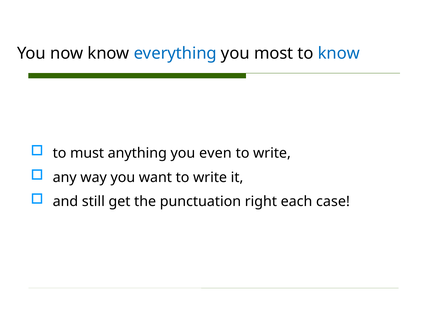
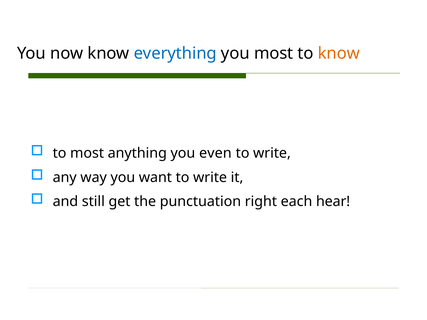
know at (339, 53) colour: blue -> orange
to must: must -> most
case: case -> hear
